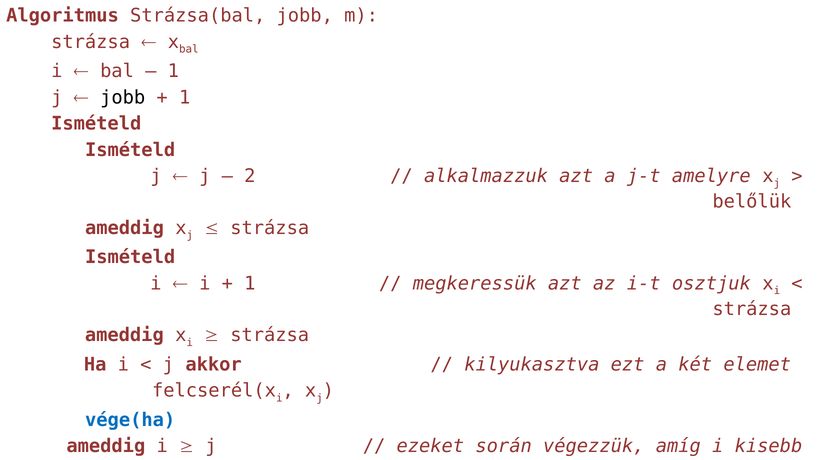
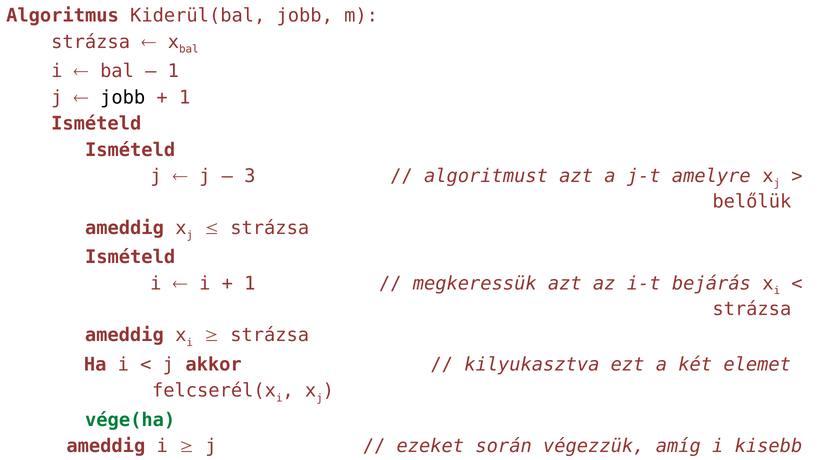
Strázsa(bal: Strázsa(bal -> Kiderül(bal
2: 2 -> 3
alkalmazzuk: alkalmazzuk -> algoritmust
osztjuk: osztjuk -> bejárás
vége(ha colour: blue -> green
